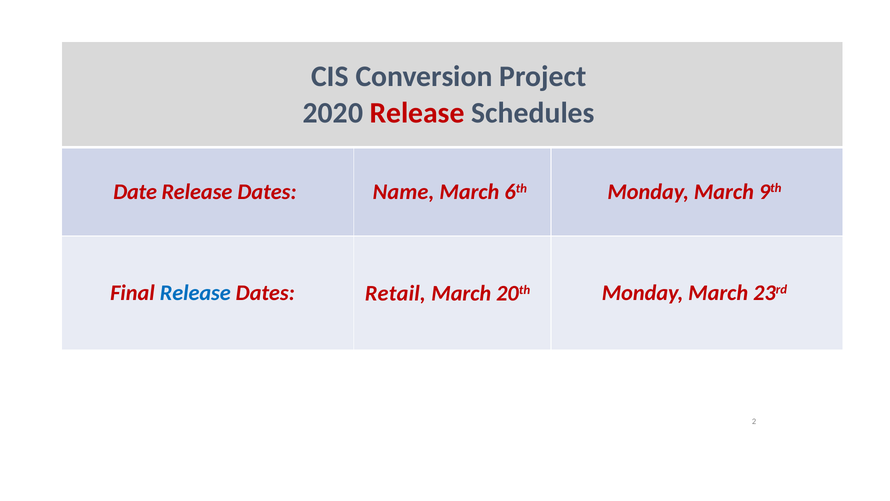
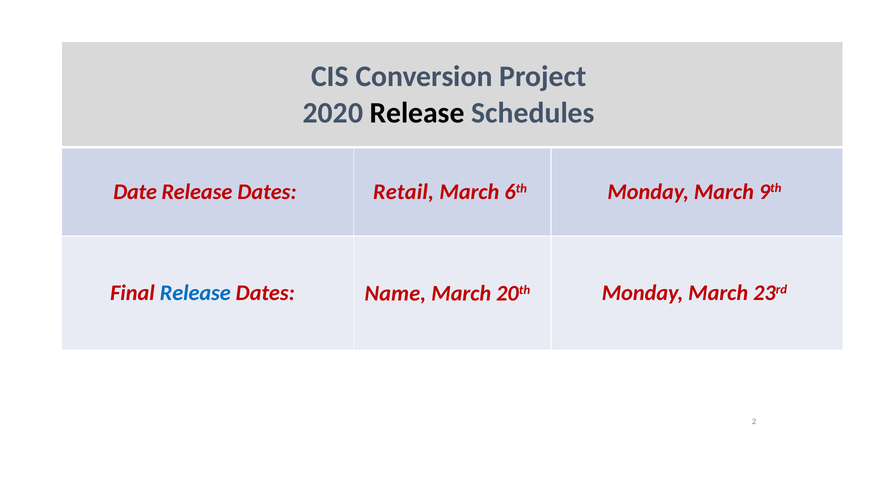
Release at (417, 113) colour: red -> black
Name: Name -> Retail
Retail: Retail -> Name
